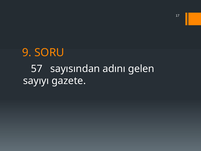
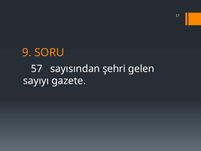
adını: adını -> şehri
